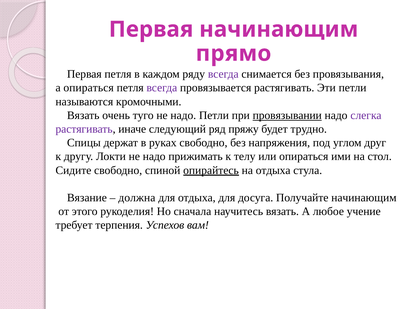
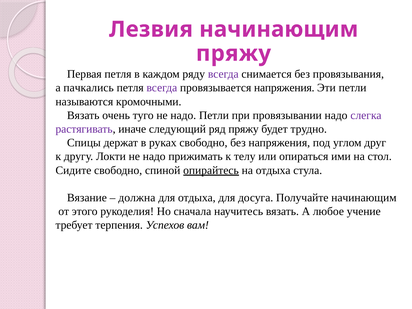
Первая at (151, 29): Первая -> Лезвия
прямо at (233, 53): прямо -> пряжу
а опираться: опираться -> пачкались
провязывается растягивать: растягивать -> напряжения
провязывании underline: present -> none
